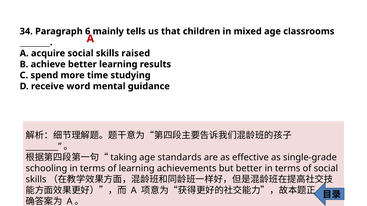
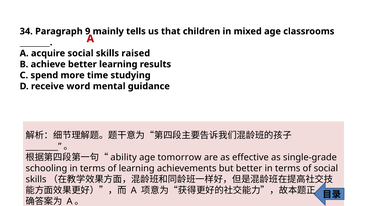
6: 6 -> 9
taking: taking -> ability
standards: standards -> tomorrow
